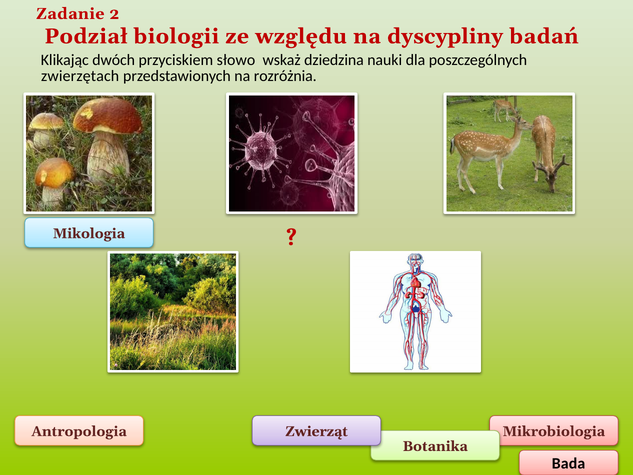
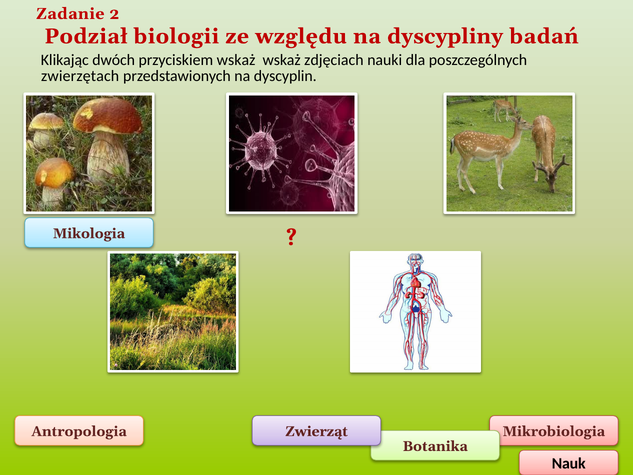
przyciskiem słowo: słowo -> wskaż
dziedzina: dziedzina -> zdjęciach
rozróżnia: rozróżnia -> dyscyplin
Bada: Bada -> Nauk
